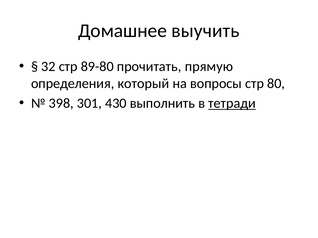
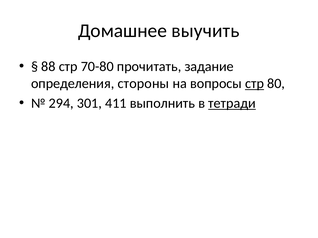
32: 32 -> 88
89-80: 89-80 -> 70-80
прямую: прямую -> задание
который: который -> стороны
стр at (254, 84) underline: none -> present
398: 398 -> 294
430: 430 -> 411
